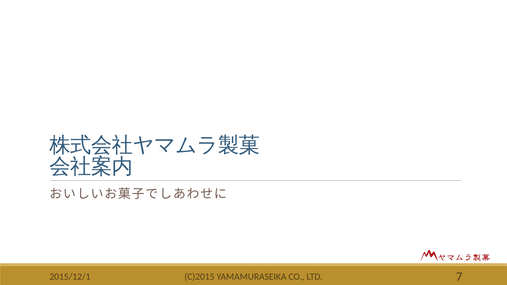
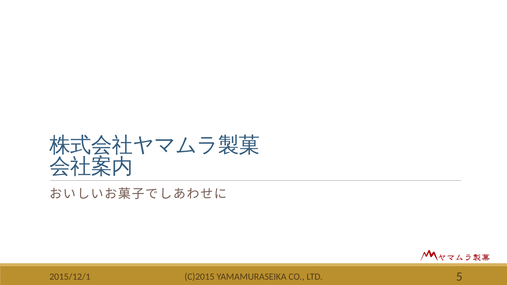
7: 7 -> 5
